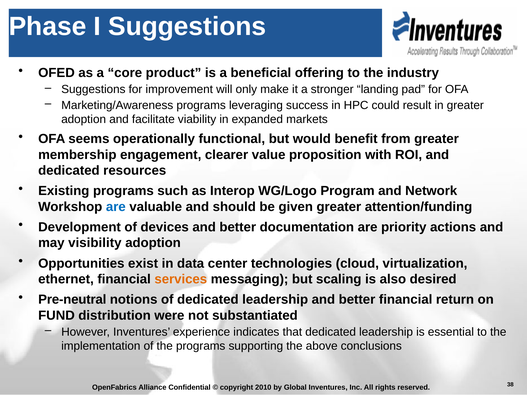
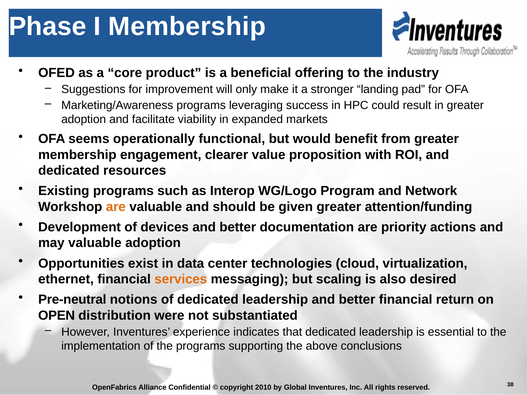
I Suggestions: Suggestions -> Membership
are at (116, 207) colour: blue -> orange
may visibility: visibility -> valuable
FUND: FUND -> OPEN
